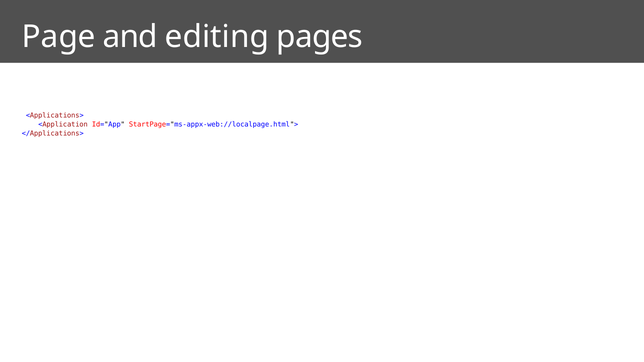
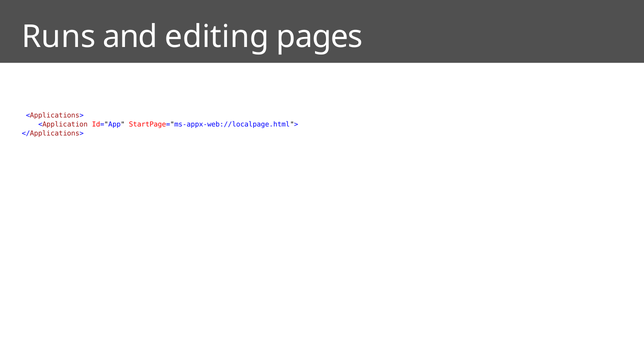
Page: Page -> Runs
